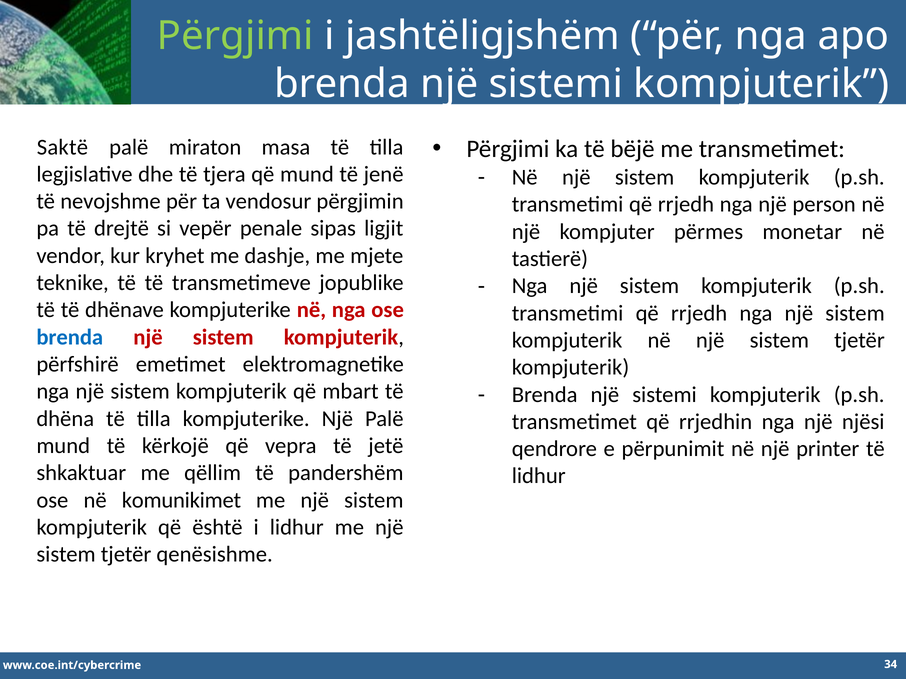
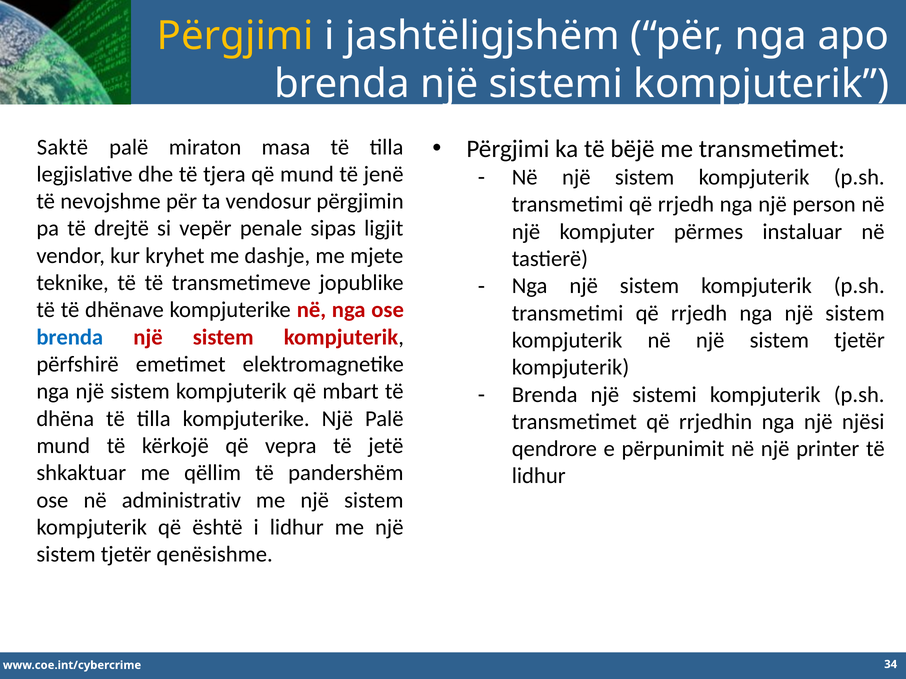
Përgjimi at (235, 36) colour: light green -> yellow
monetar: monetar -> instaluar
komunikimet: komunikimet -> administrativ
